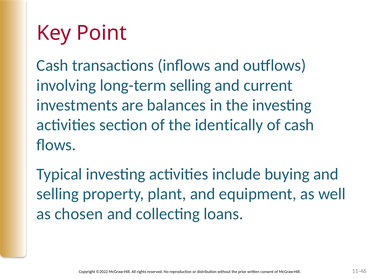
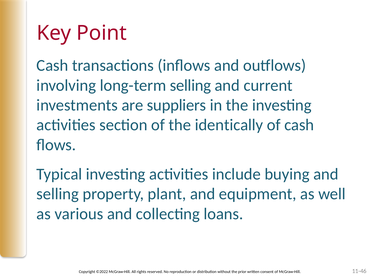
balances: balances -> suppliers
chosen: chosen -> various
